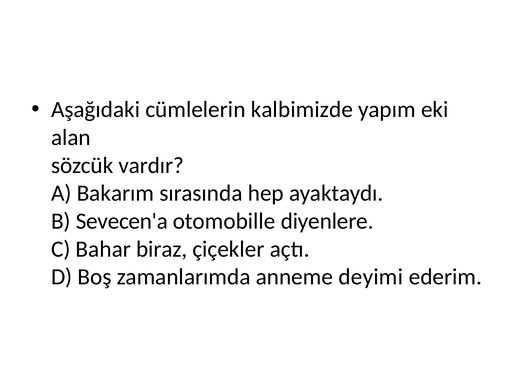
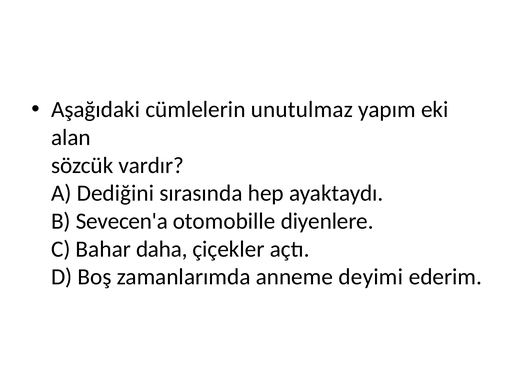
kalbimizde: kalbimizde -> unutulmaz
Bakarım: Bakarım -> Dediğini
biraz: biraz -> daha
